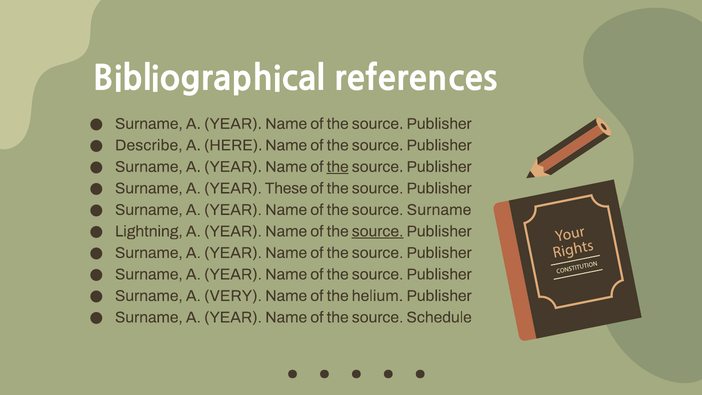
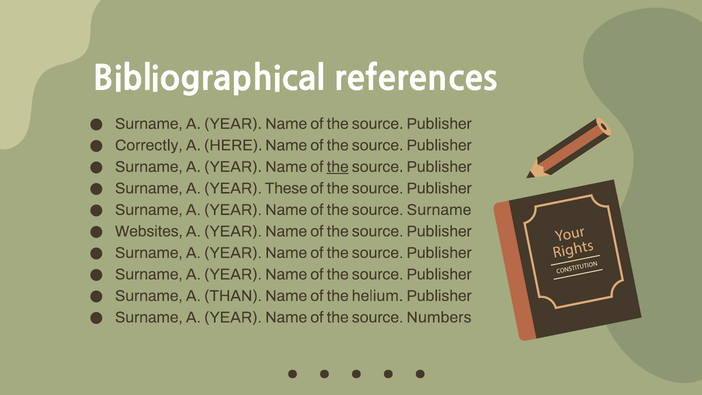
Describe: Describe -> Correctly
Lightning: Lightning -> Websites
source at (378, 231) underline: present -> none
VERY: VERY -> THAN
Schedule: Schedule -> Numbers
